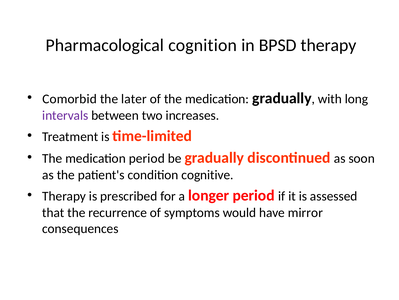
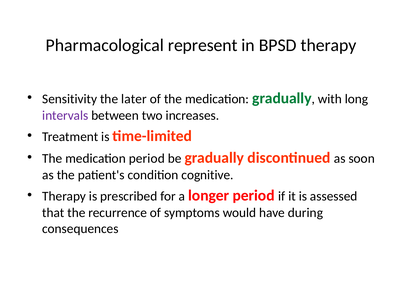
cognition: cognition -> represent
Comorbid: Comorbid -> Sensitivity
gradually at (282, 98) colour: black -> green
mirror: mirror -> during
